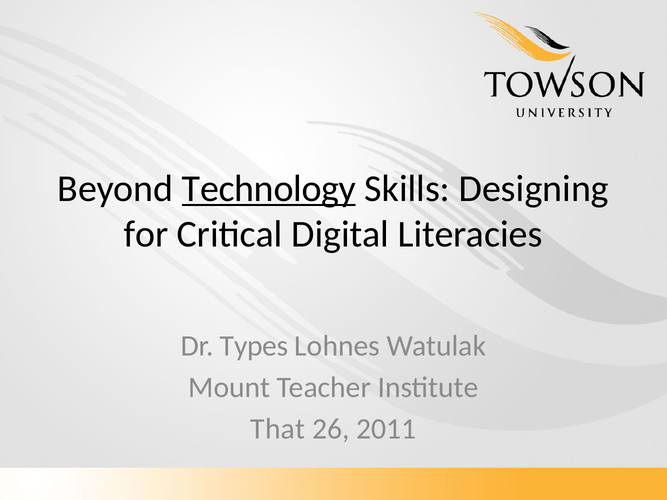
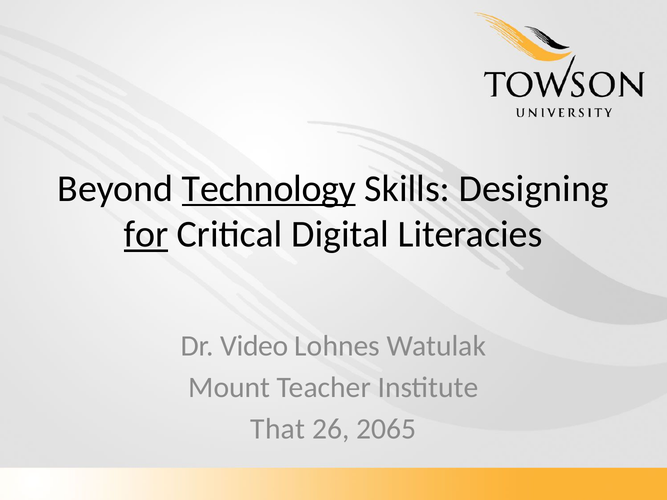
for underline: none -> present
Types: Types -> Video
2011: 2011 -> 2065
